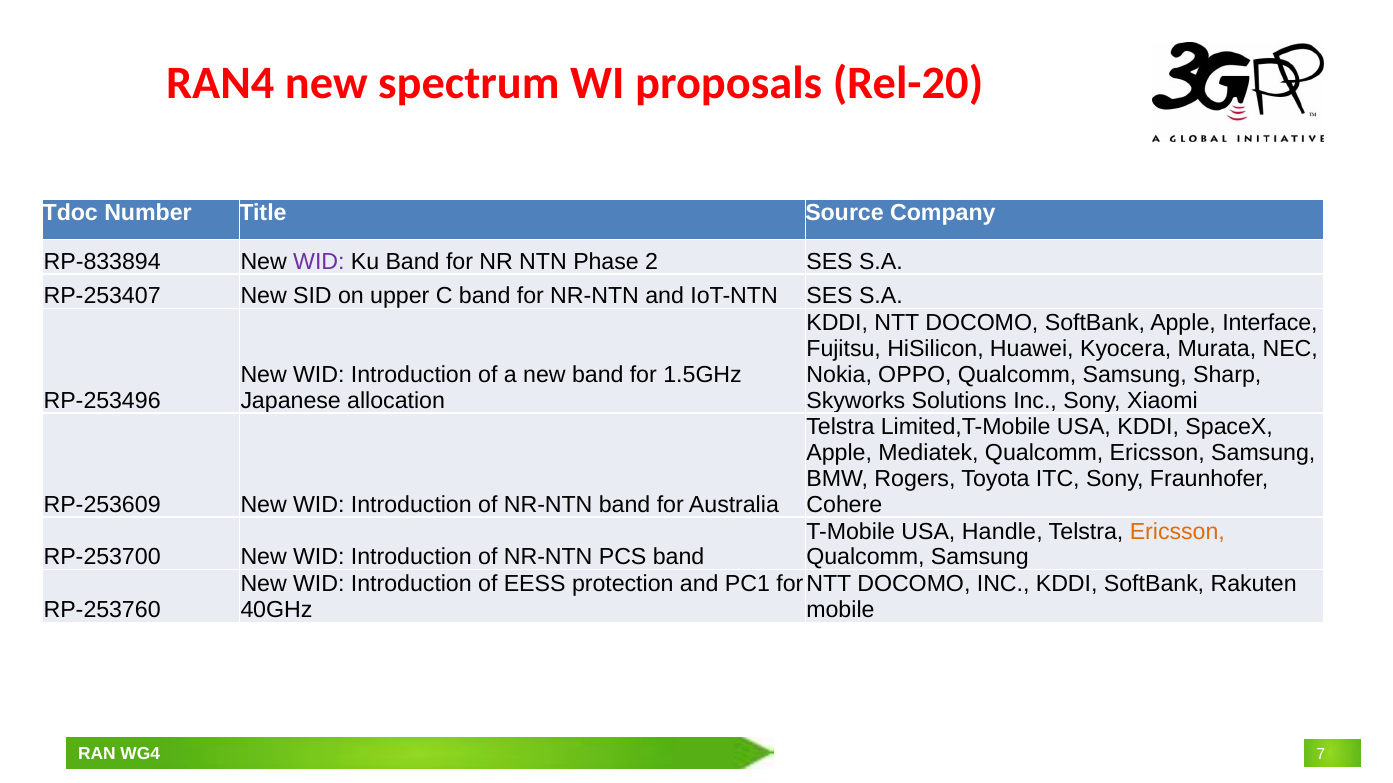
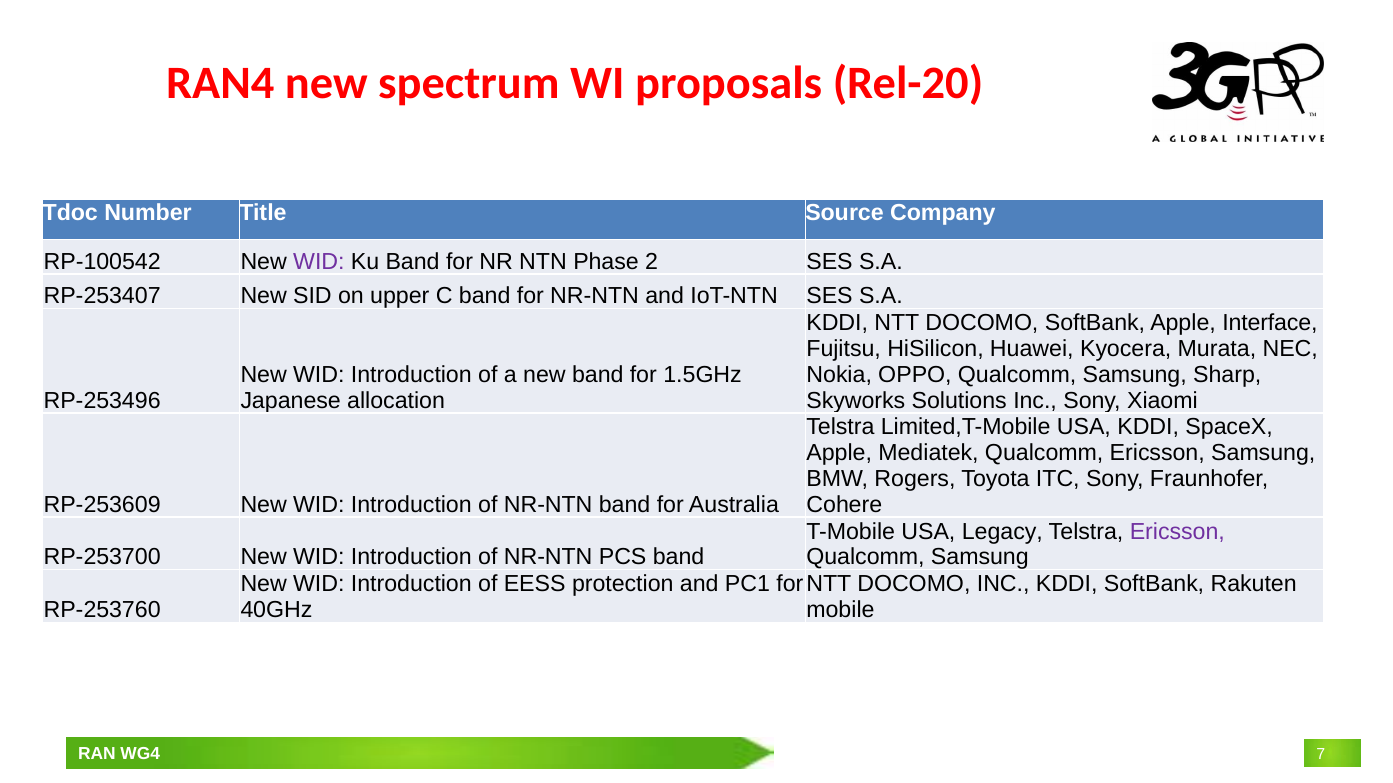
RP-833894: RP-833894 -> RP-100542
Handle: Handle -> Legacy
Ericsson at (1177, 532) colour: orange -> purple
